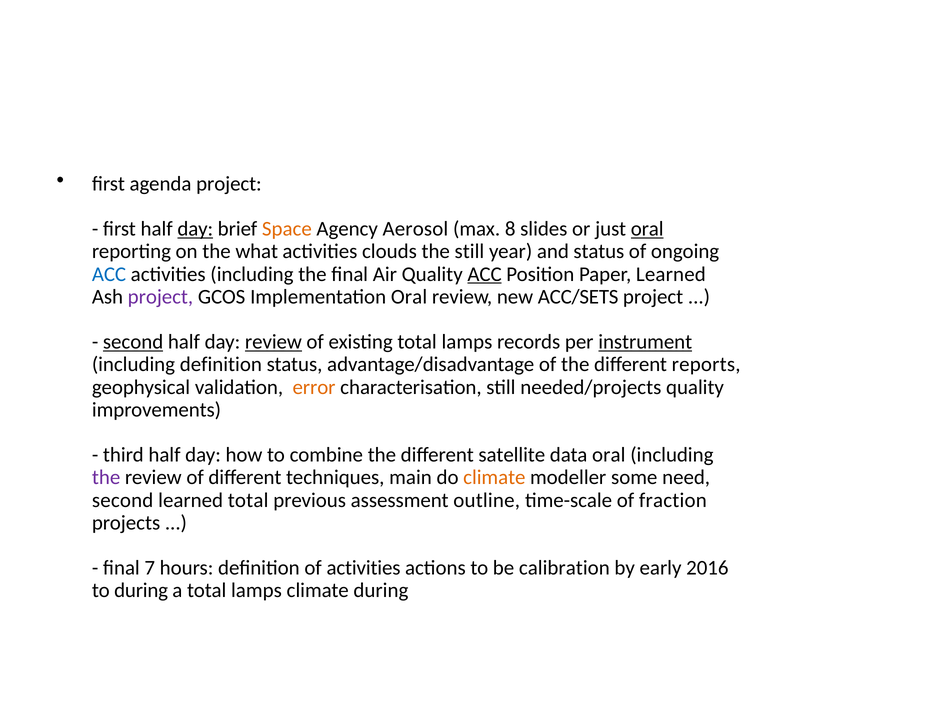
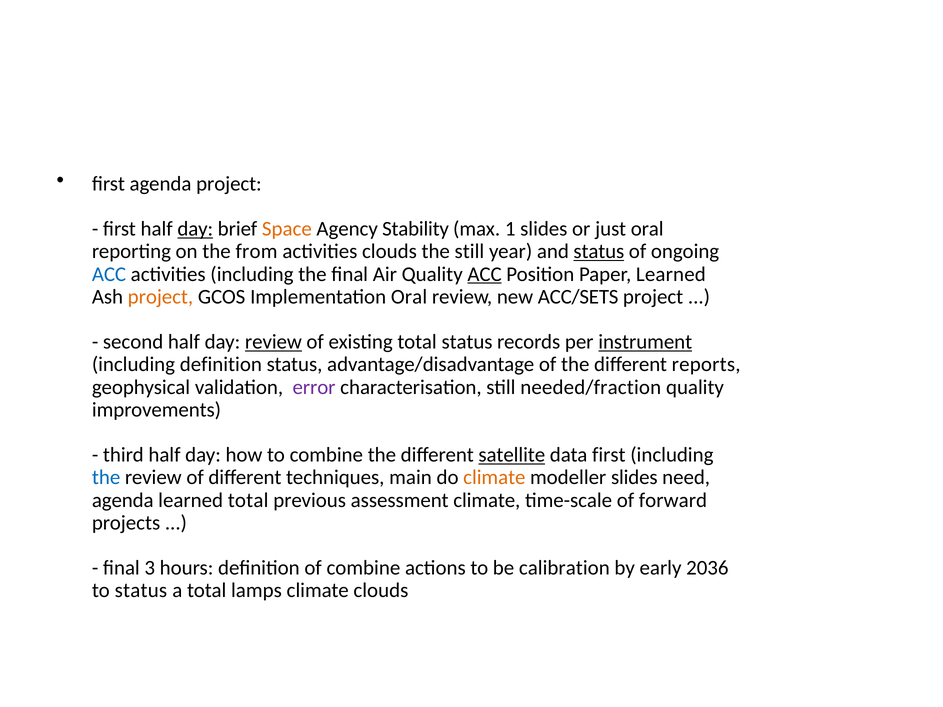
Aerosol: Aerosol -> Stability
8: 8 -> 1
oral at (647, 229) underline: present -> none
what: what -> from
status at (599, 252) underline: none -> present
project at (160, 297) colour: purple -> orange
second at (133, 342) underline: present -> none
existing total lamps: lamps -> status
error colour: orange -> purple
needed/projects: needed/projects -> needed/fraction
satellite underline: none -> present
data oral: oral -> first
the at (106, 478) colour: purple -> blue
modeller some: some -> slides
second at (123, 500): second -> agenda
assessment outline: outline -> climate
fraction: fraction -> forward
7: 7 -> 3
of activities: activities -> combine
2016: 2016 -> 2036
to during: during -> status
climate during: during -> clouds
